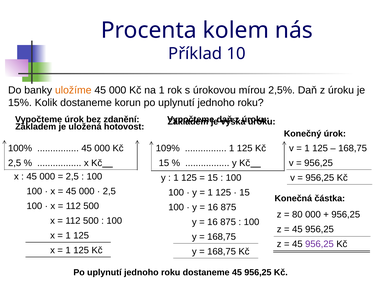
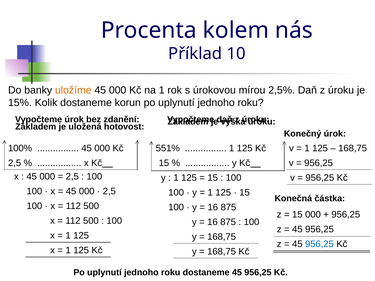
109%: 109% -> 551%
80 at (297, 215): 80 -> 15
956,25 at (319, 244) colour: purple -> blue
